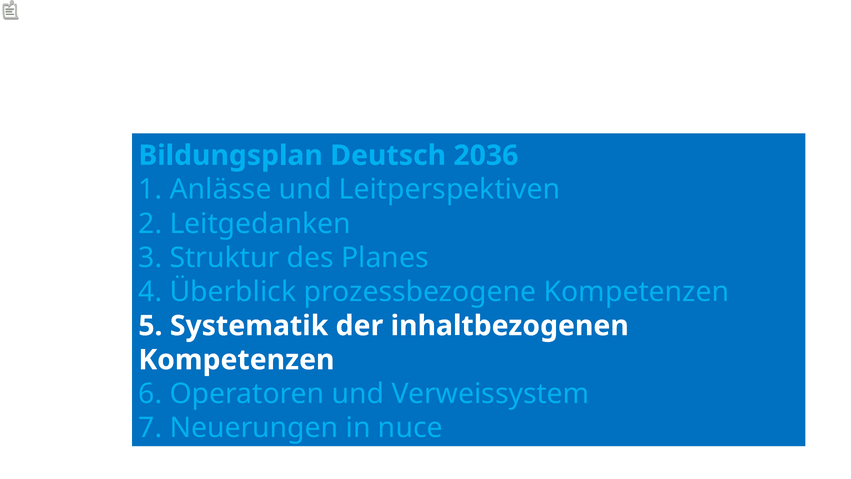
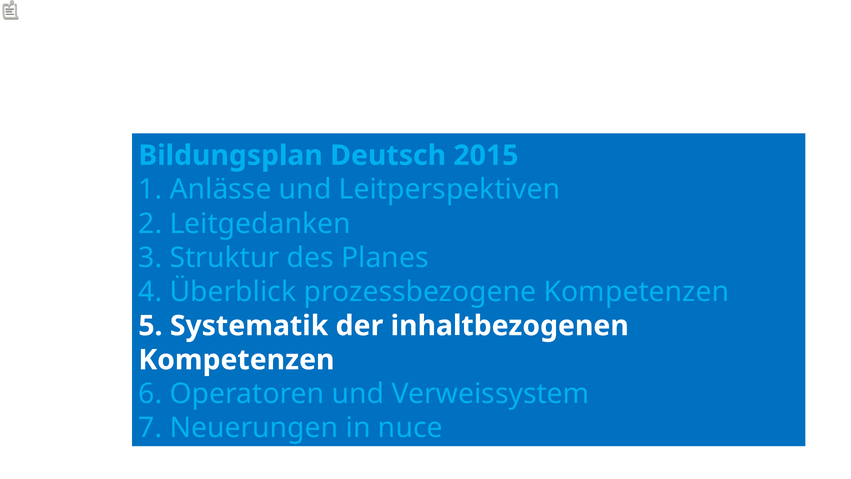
2036: 2036 -> 2015
